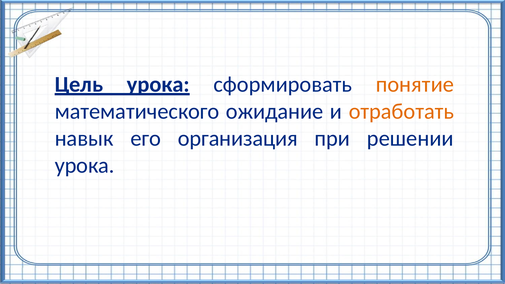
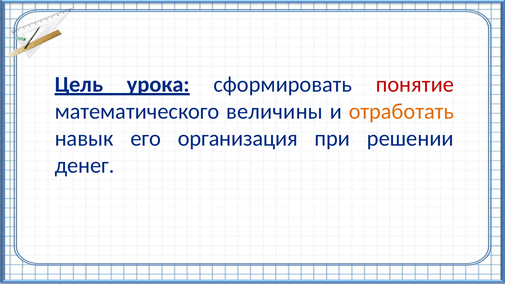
понятие colour: orange -> red
ожидание: ожидание -> величины
урока at (85, 165): урока -> денег
